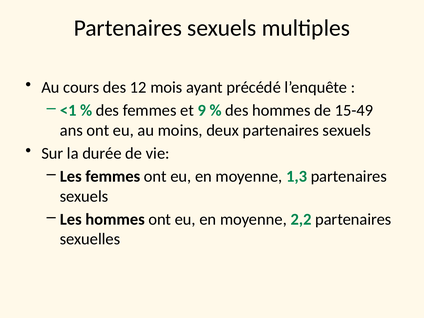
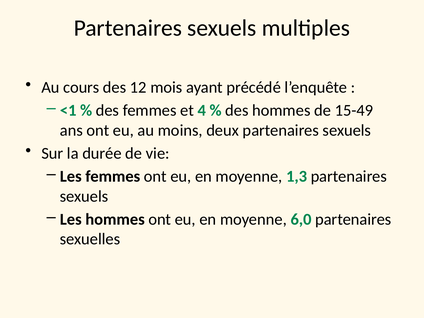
9: 9 -> 4
2,2: 2,2 -> 6,0
